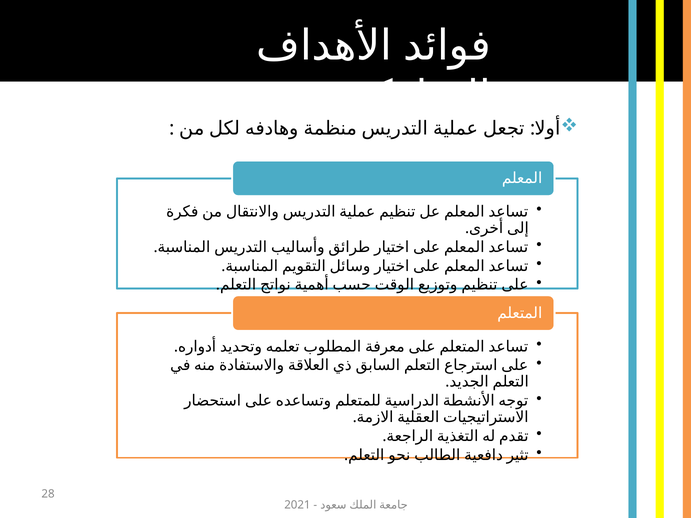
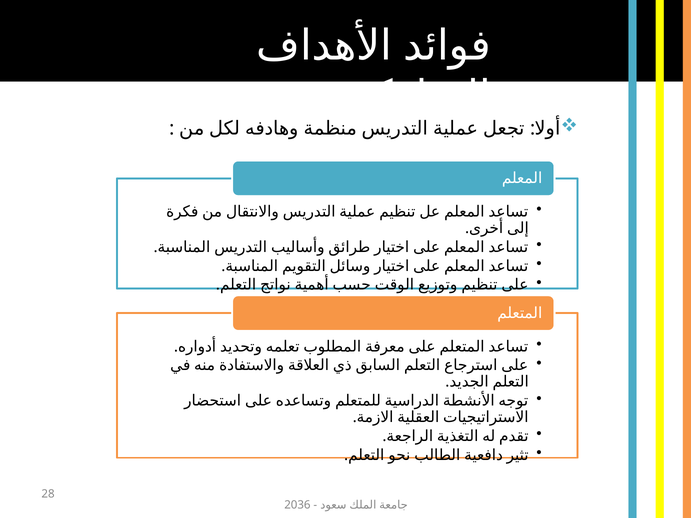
2021: 2021 -> 2036
